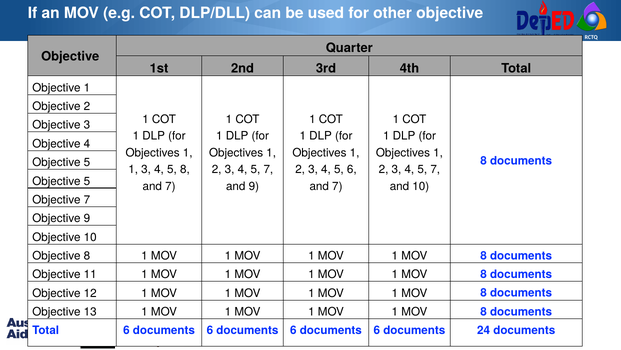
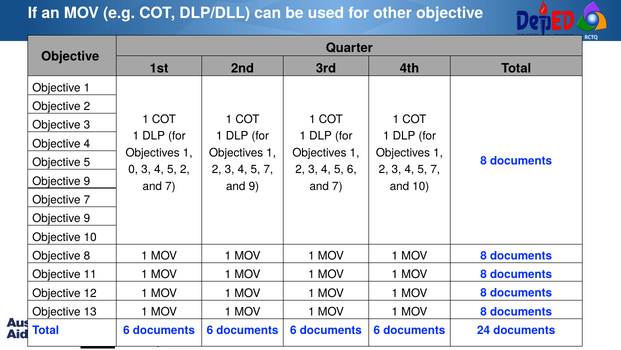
1 at (133, 169): 1 -> 0
5 8: 8 -> 2
5 at (87, 181): 5 -> 9
